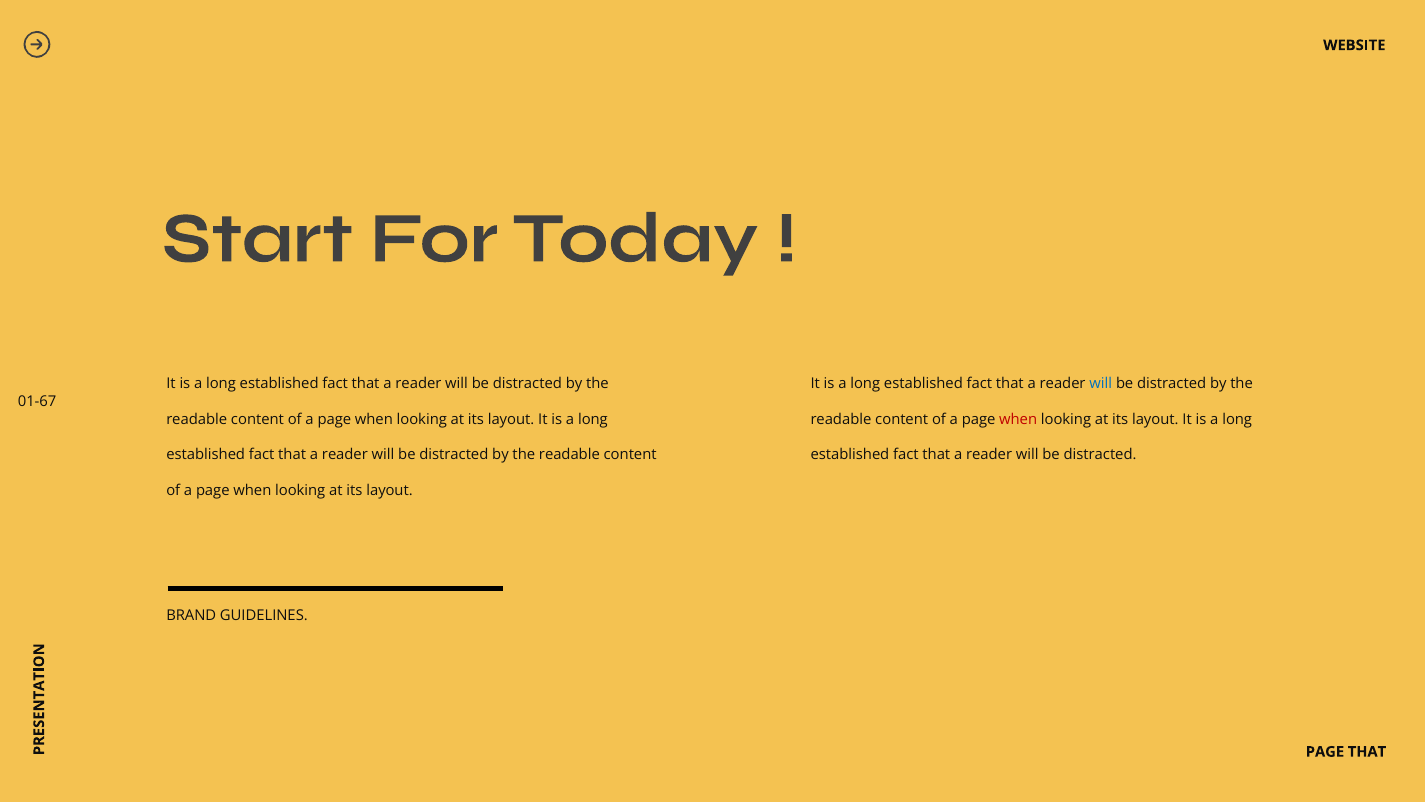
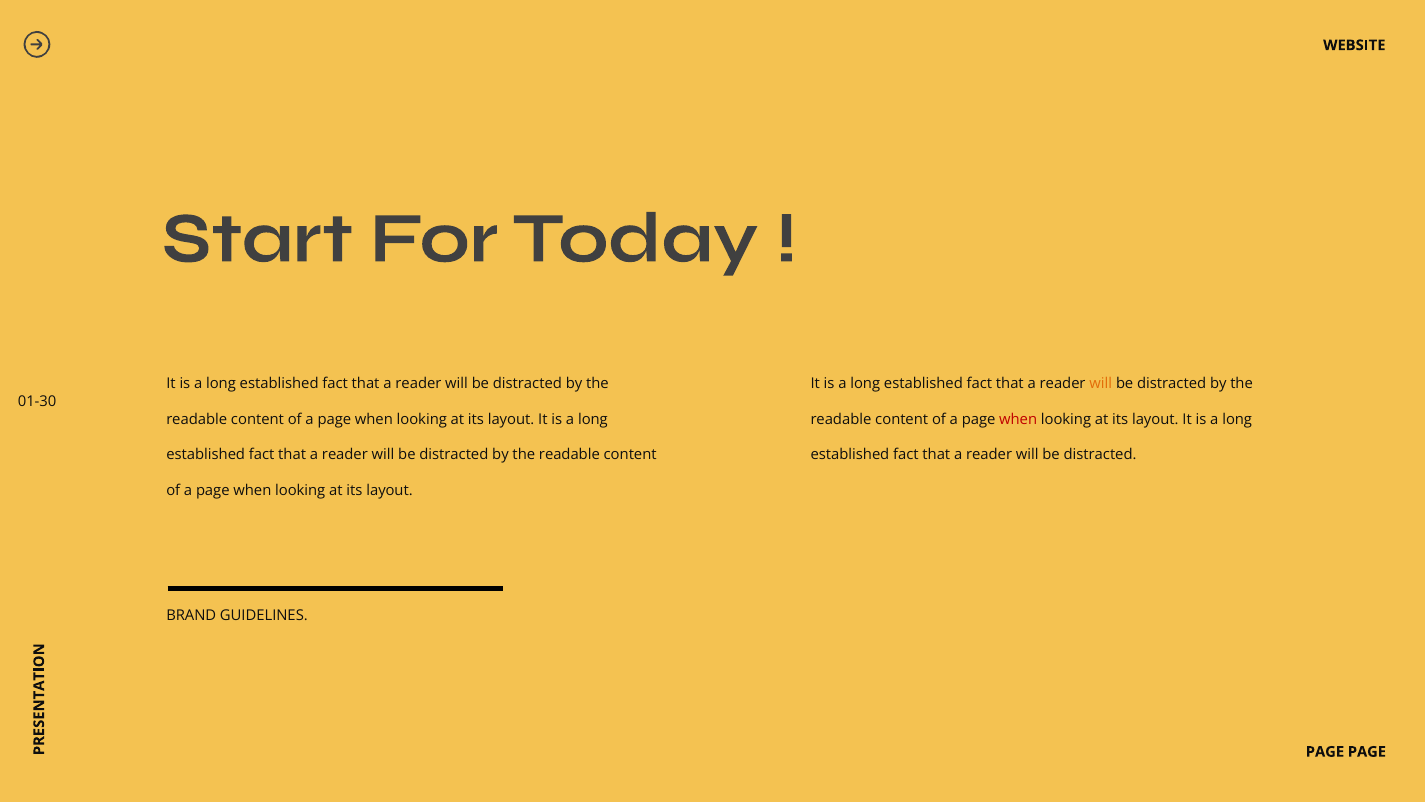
will at (1101, 383) colour: blue -> orange
01-67: 01-67 -> 01-30
PAGE THAT: THAT -> PAGE
